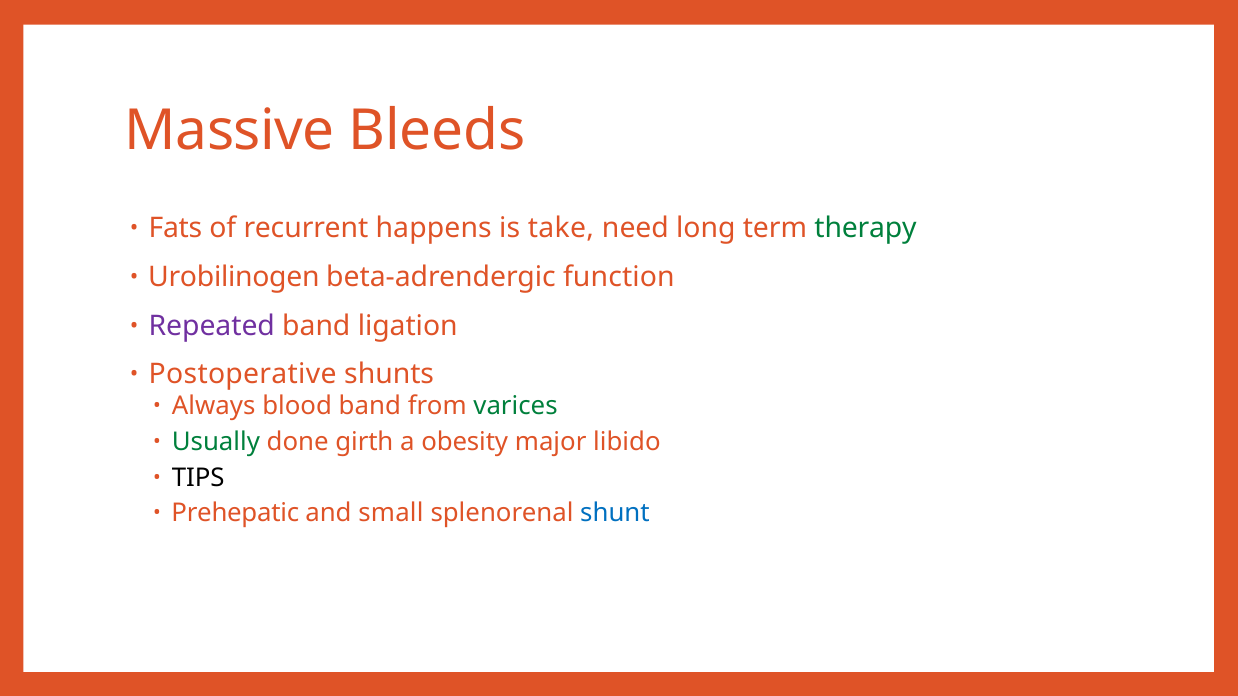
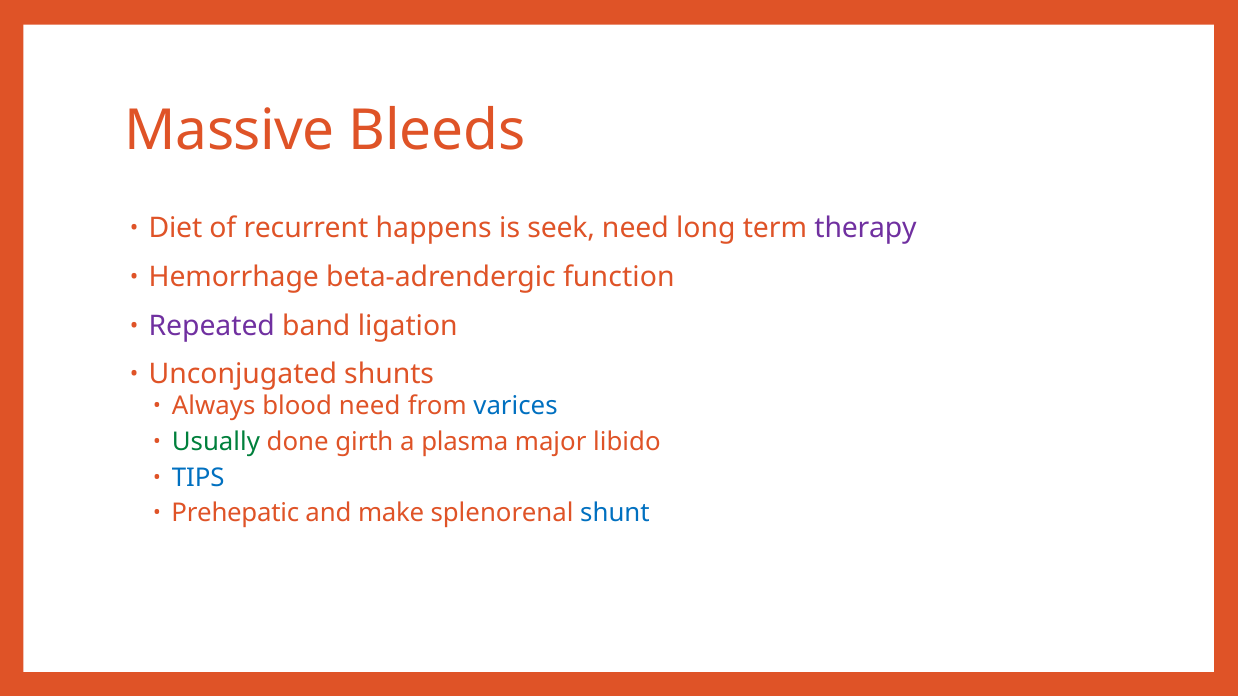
Fats: Fats -> Diet
take: take -> seek
therapy colour: green -> purple
Urobilinogen: Urobilinogen -> Hemorrhage
Postoperative: Postoperative -> Unconjugated
blood band: band -> need
varices colour: green -> blue
obesity: obesity -> plasma
TIPS colour: black -> blue
small: small -> make
